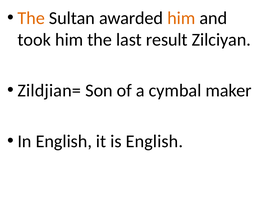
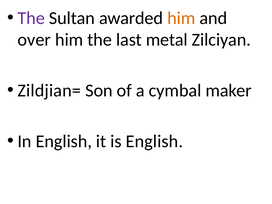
The at (31, 18) colour: orange -> purple
took: took -> over
result: result -> metal
